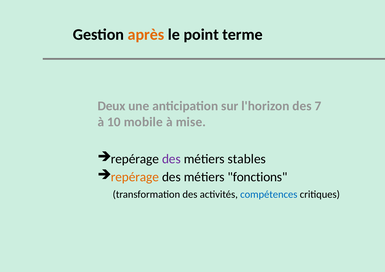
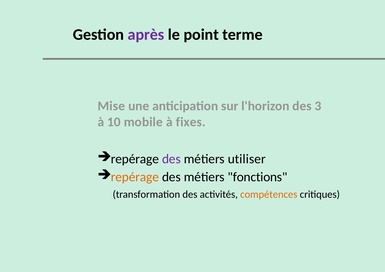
après colour: orange -> purple
Deux: Deux -> Mise
7: 7 -> 3
mise: mise -> fixes
stables: stables -> utiliser
compétences colour: blue -> orange
